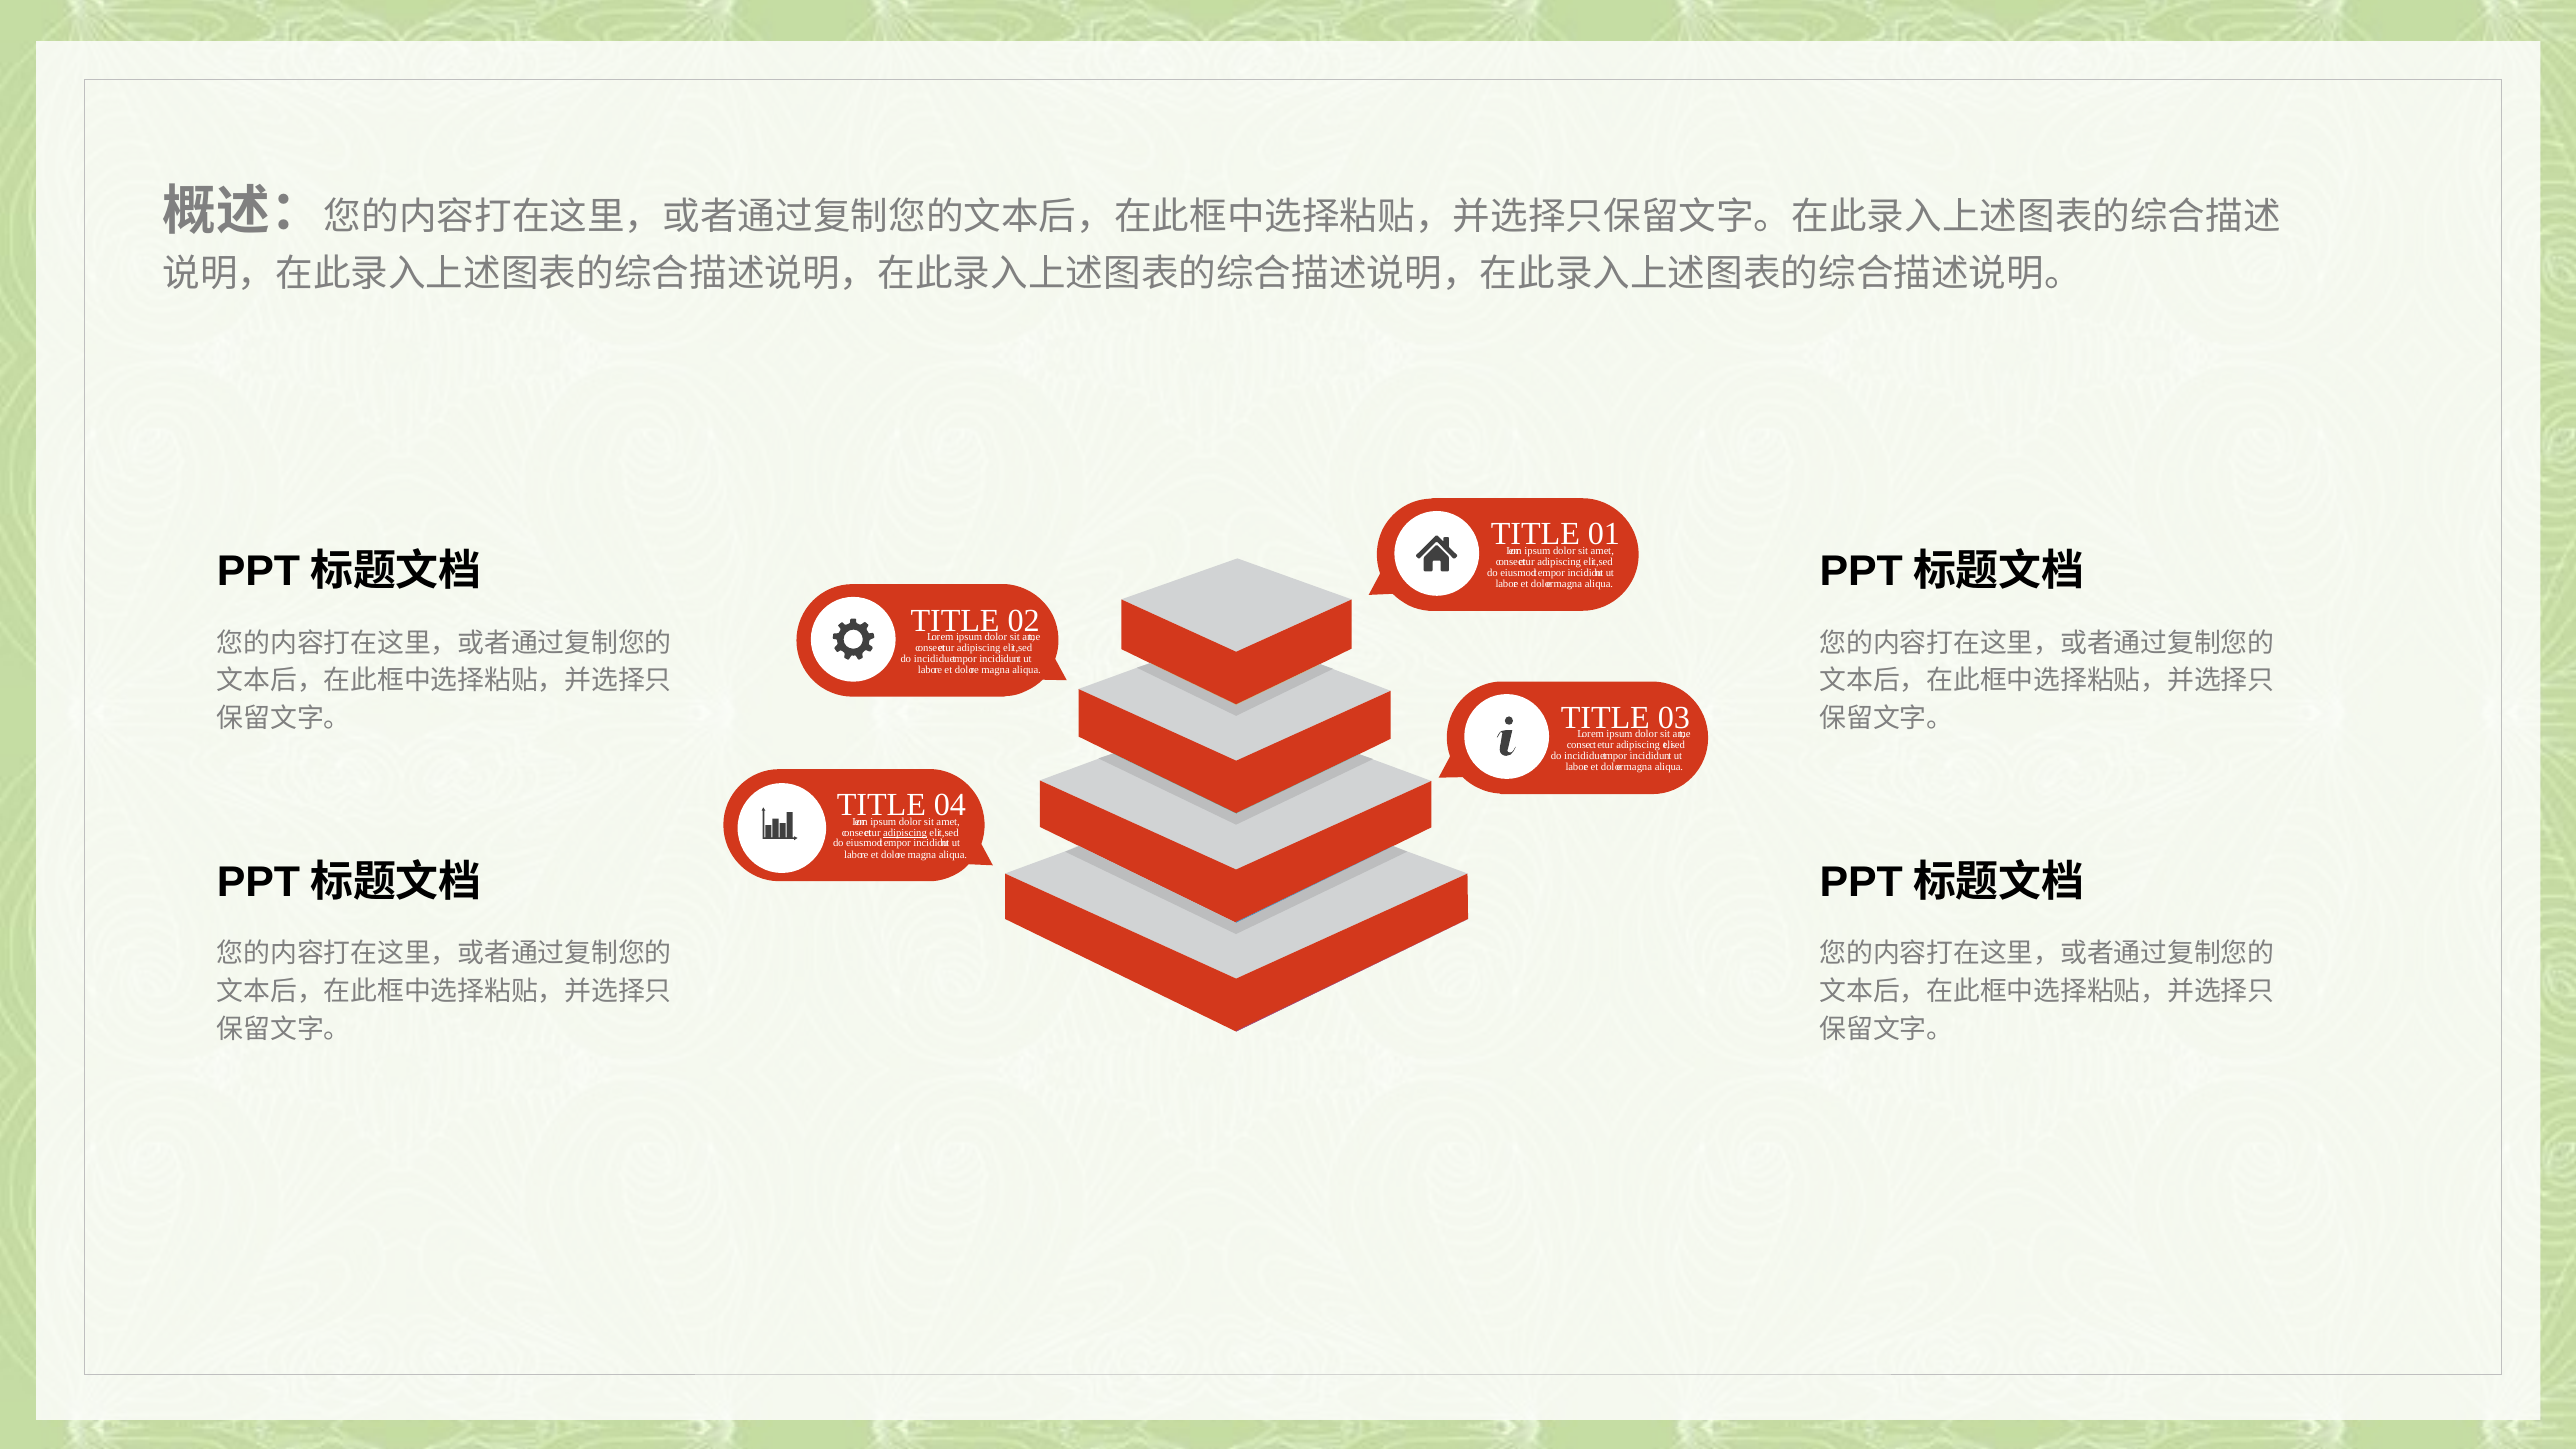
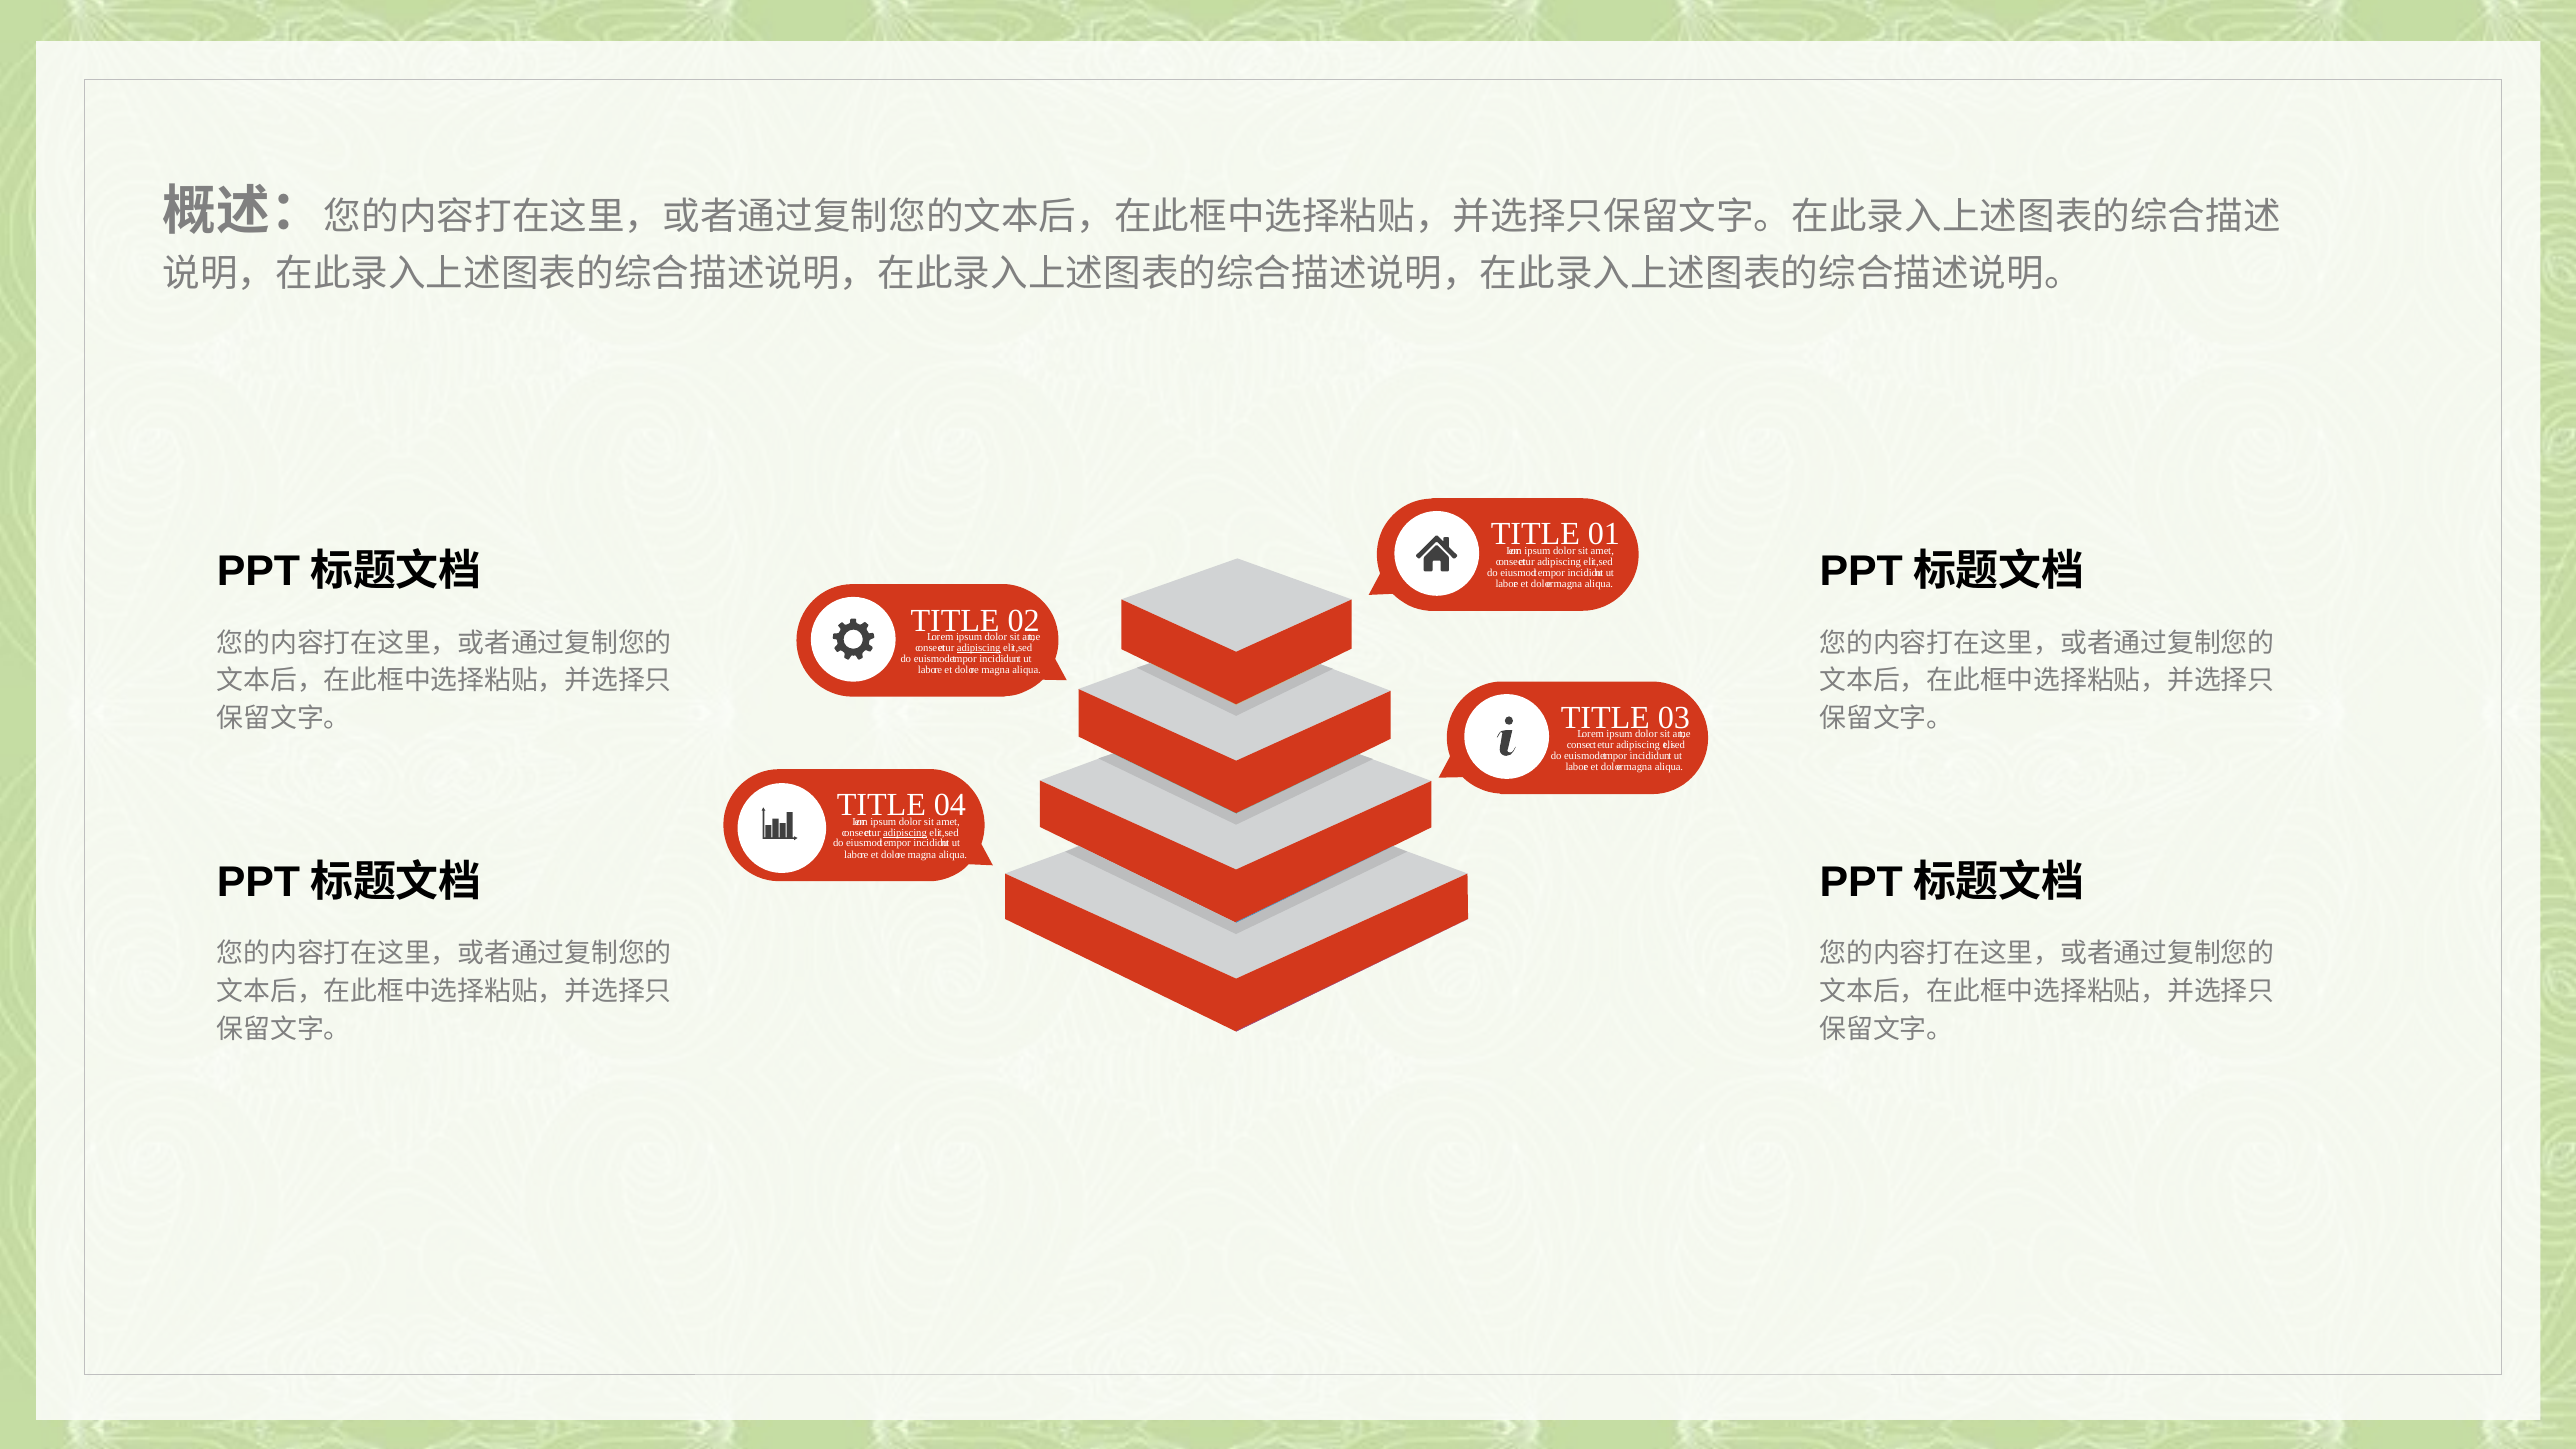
adipiscing at (979, 648) underline: none -> present
incididu at (932, 659): incididu -> euismod
incididu at (1582, 756): incididu -> euismod
